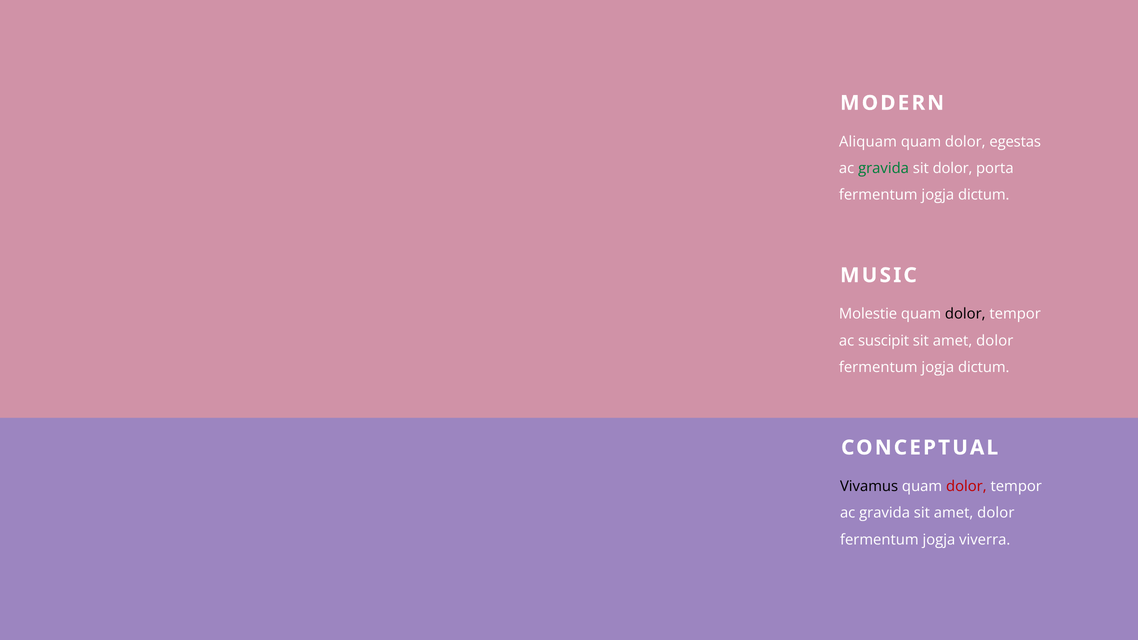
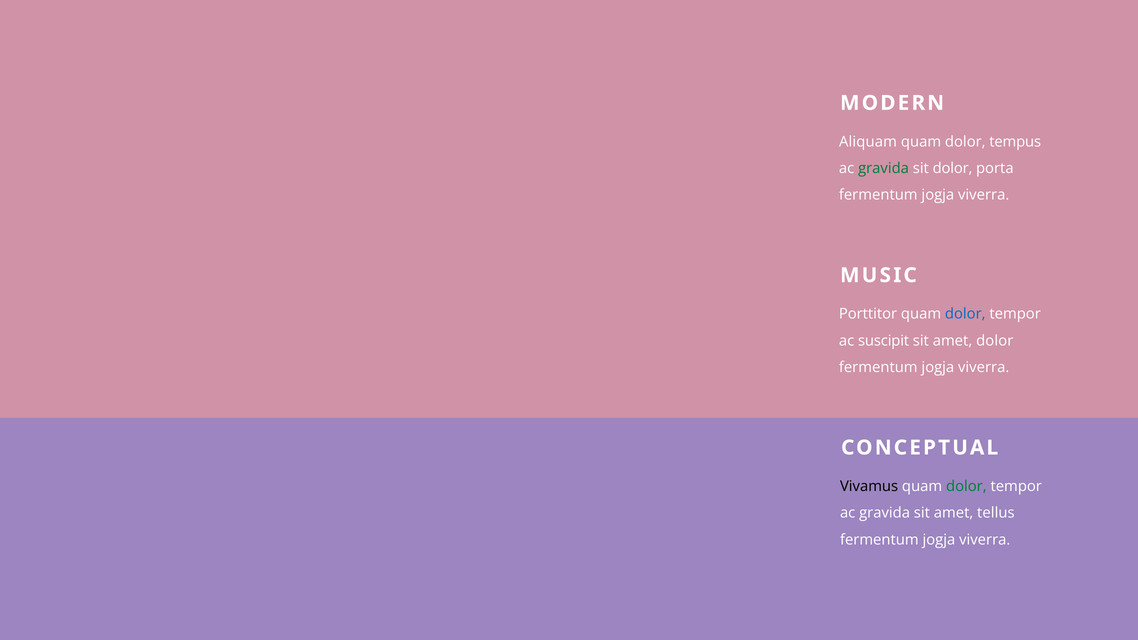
egestas: egestas -> tempus
dictum at (984, 195): dictum -> viverra
Molestie: Molestie -> Porttitor
dolor at (965, 314) colour: black -> blue
dictum at (984, 367): dictum -> viverra
dolor at (966, 486) colour: red -> green
gravida sit amet dolor: dolor -> tellus
